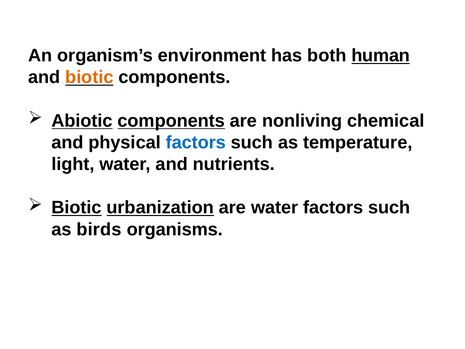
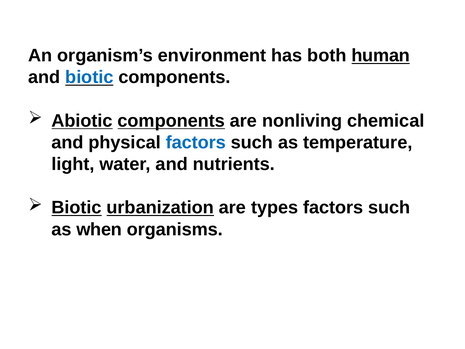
biotic at (89, 77) colour: orange -> blue
are water: water -> types
birds: birds -> when
